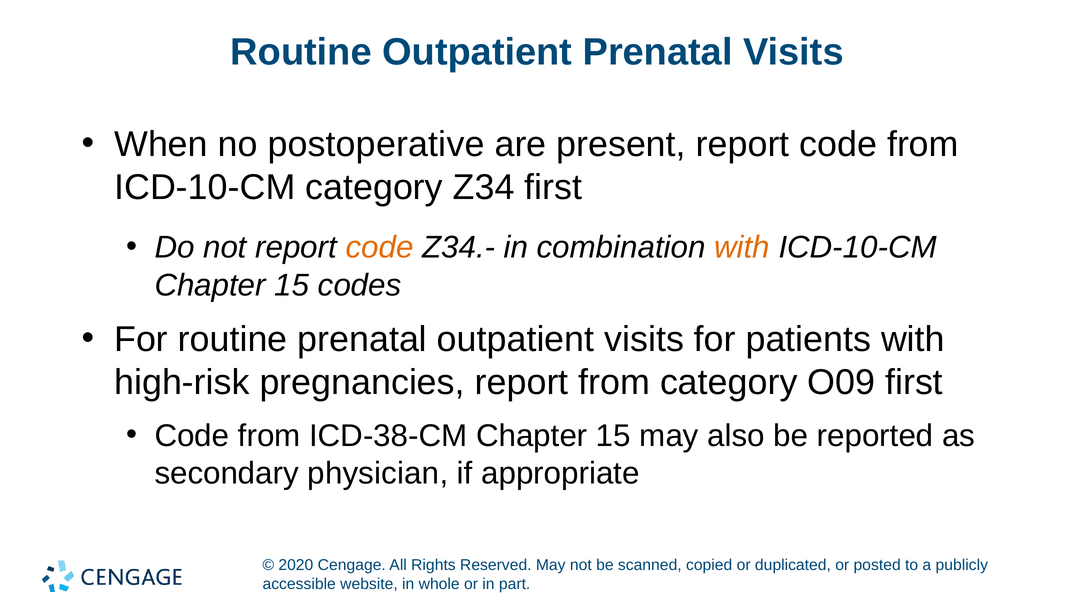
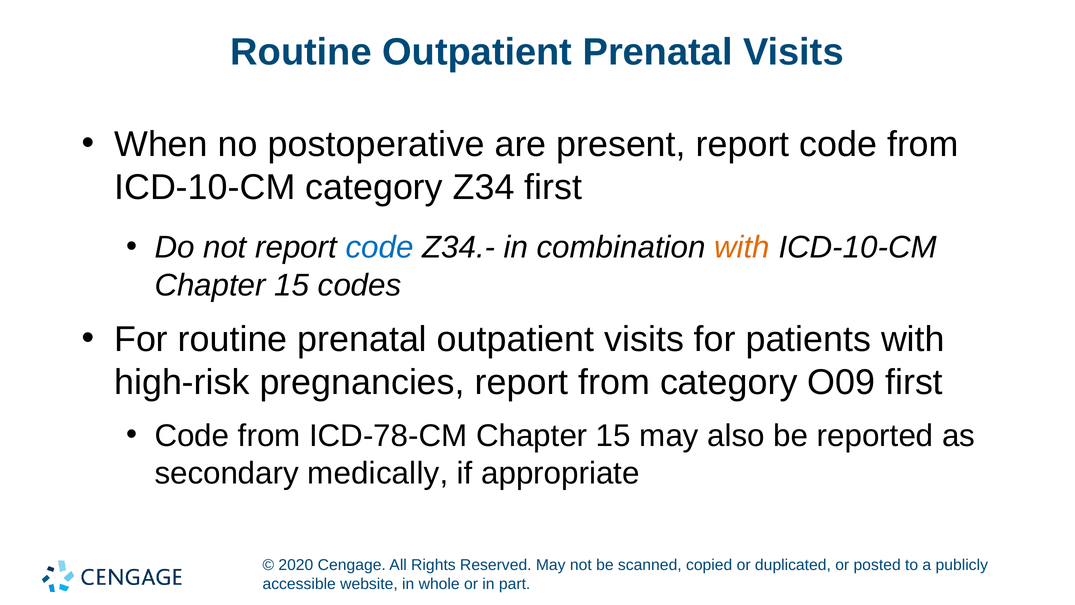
code at (380, 247) colour: orange -> blue
ICD-38-CM: ICD-38-CM -> ICD-78-CM
physician: physician -> medically
